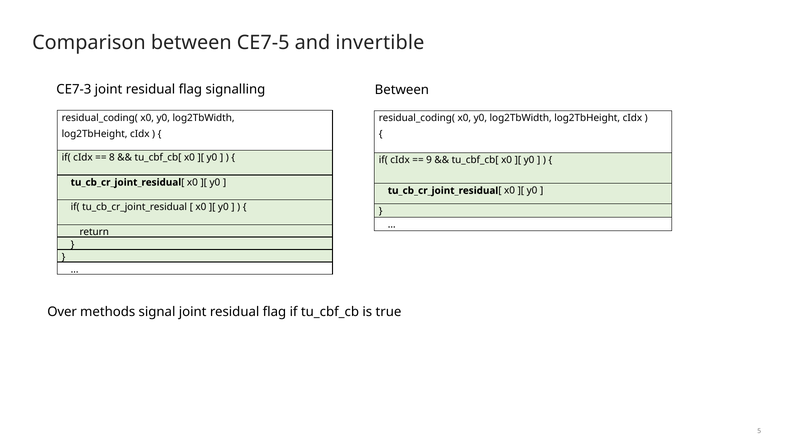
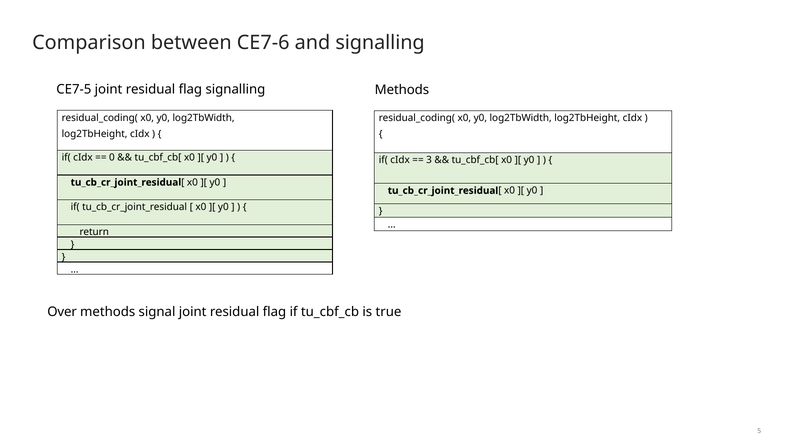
CE7-5: CE7-5 -> CE7-6
and invertible: invertible -> signalling
CE7-3: CE7-3 -> CE7-5
signalling Between: Between -> Methods
8: 8 -> 0
9: 9 -> 3
